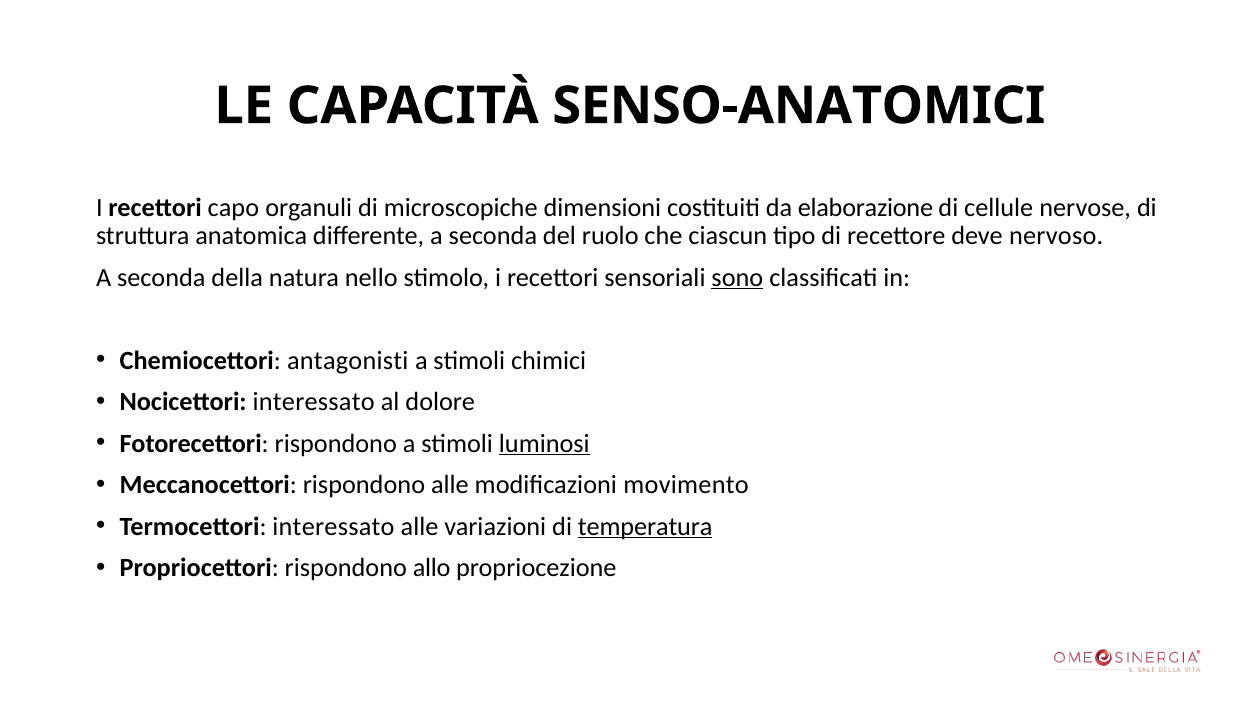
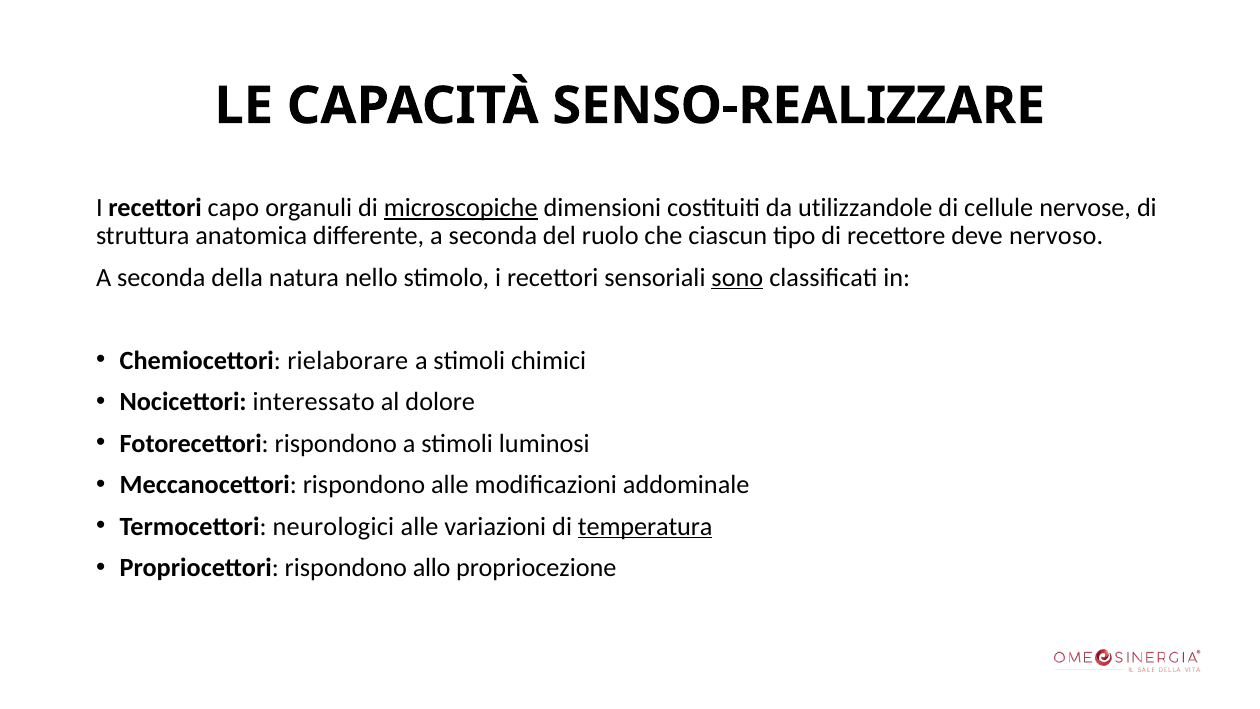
SENSO-ANATOMICI: SENSO-ANATOMICI -> SENSO-REALIZZARE
microscopiche underline: none -> present
elaborazione: elaborazione -> utilizzandole
antagonisti: antagonisti -> rielaborare
luminosi underline: present -> none
movimento: movimento -> addominale
Termocettori interessato: interessato -> neurologici
